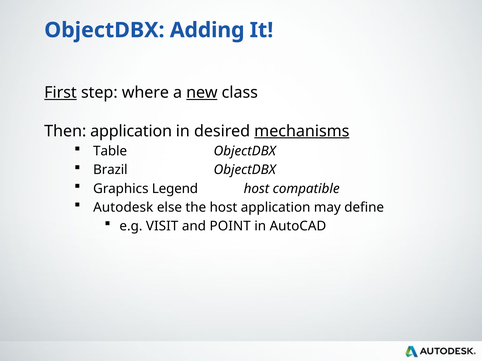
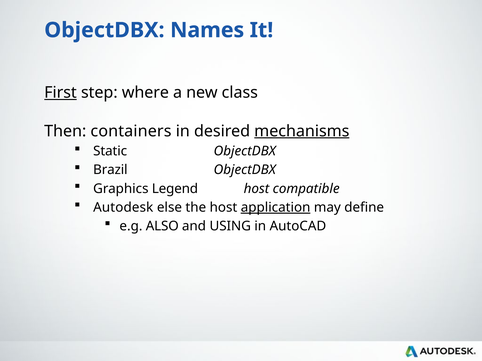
Adding: Adding -> Names
new underline: present -> none
Then application: application -> containers
Table: Table -> Static
application at (276, 208) underline: none -> present
VISIT: VISIT -> ALSO
POINT: POINT -> USING
